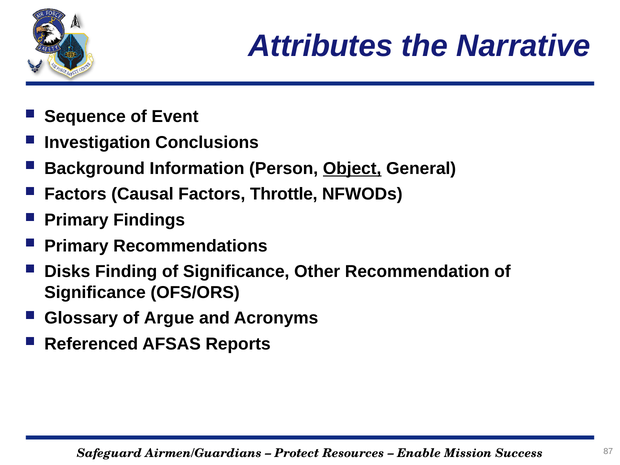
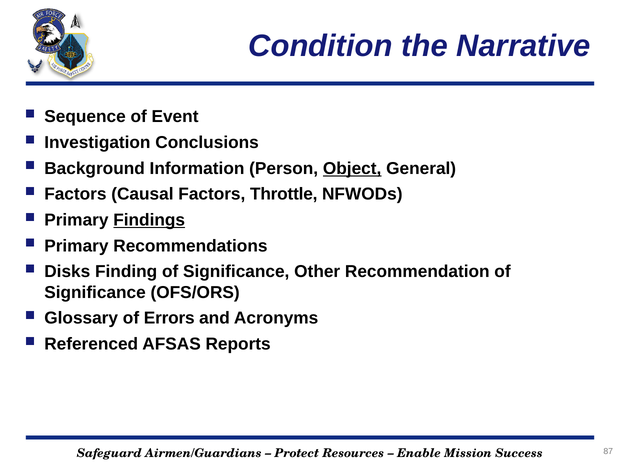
Attributes: Attributes -> Condition
Findings underline: none -> present
Argue: Argue -> Errors
